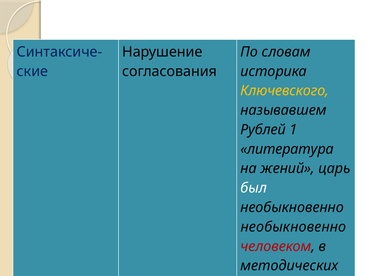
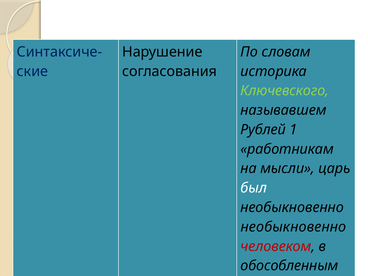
Ключевского colour: yellow -> light green
литература: литература -> работникам
жений: жений -> мысли
методических: методических -> обособленным
